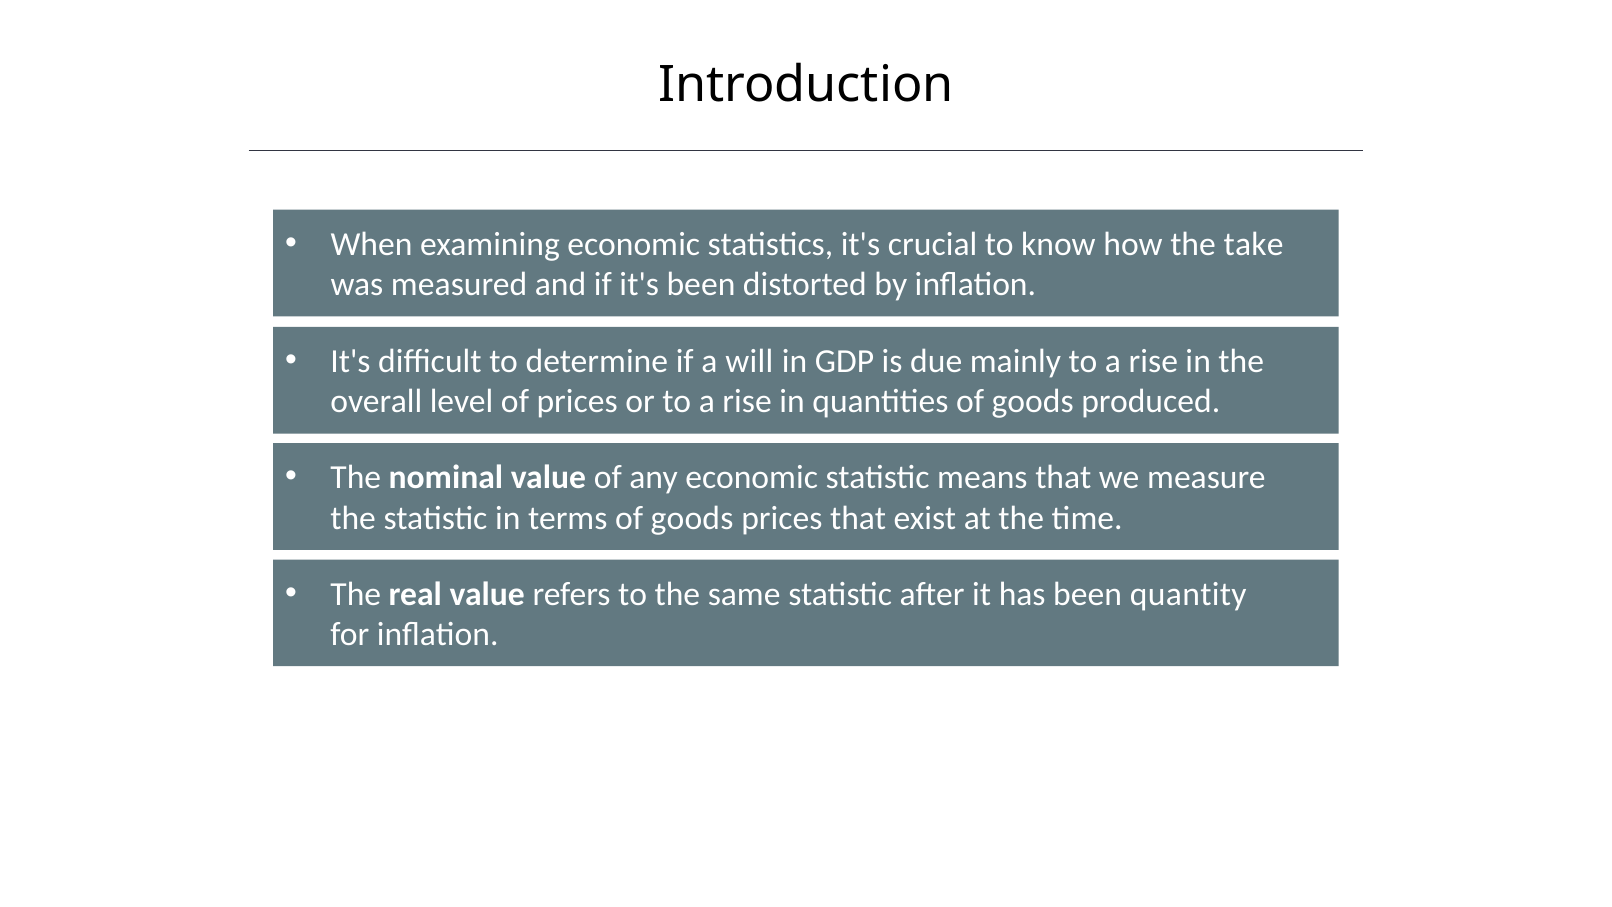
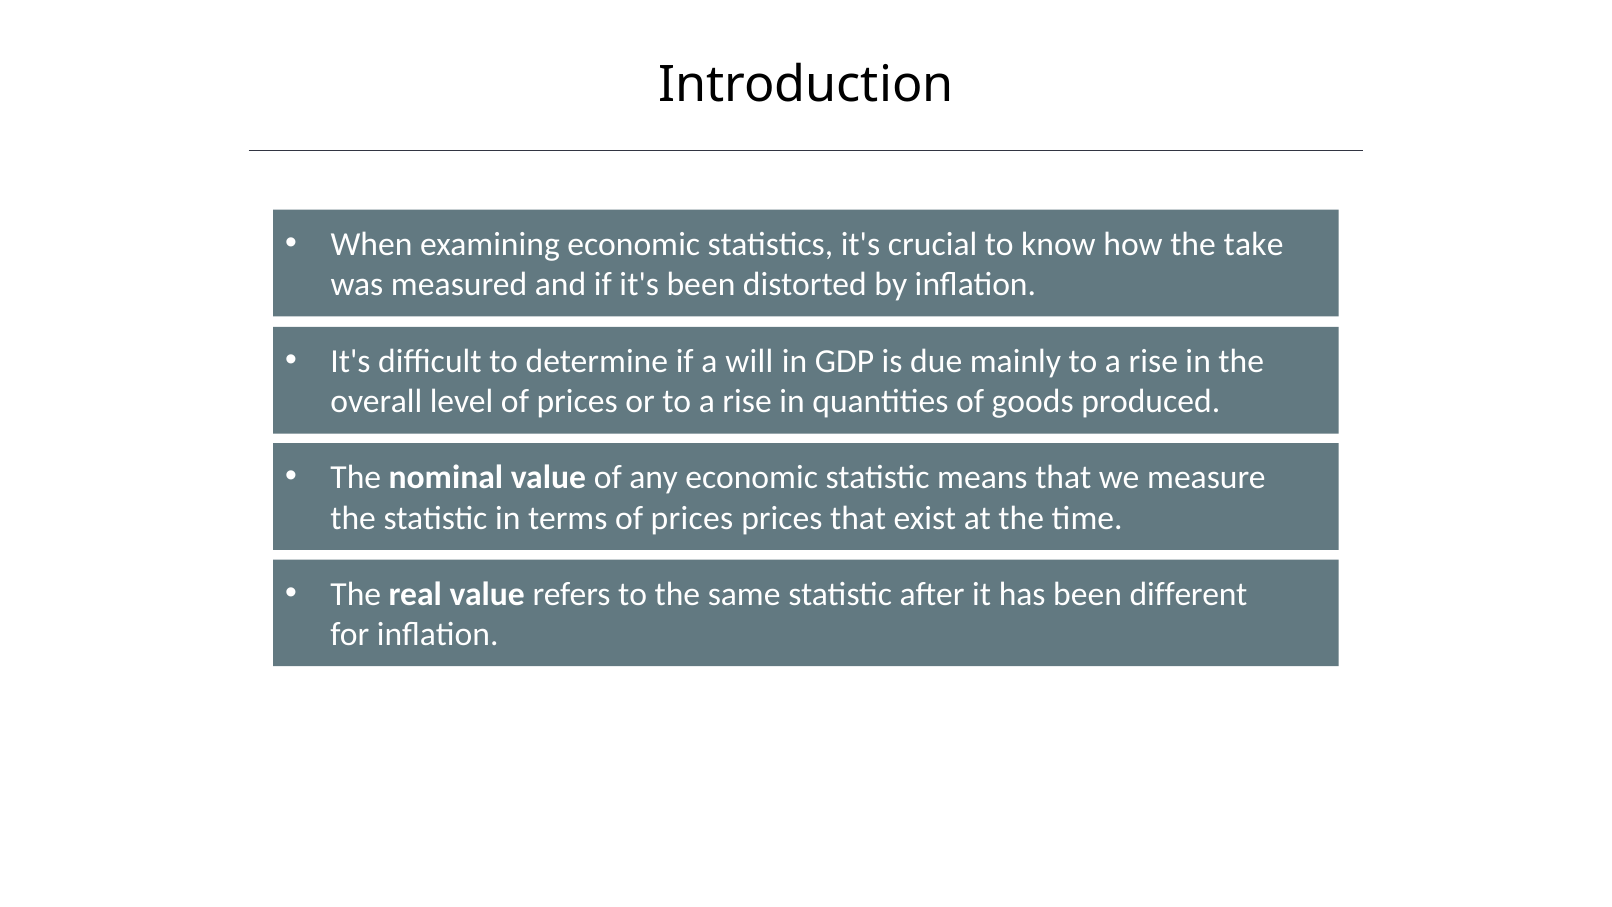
terms of goods: goods -> prices
quantity: quantity -> different
